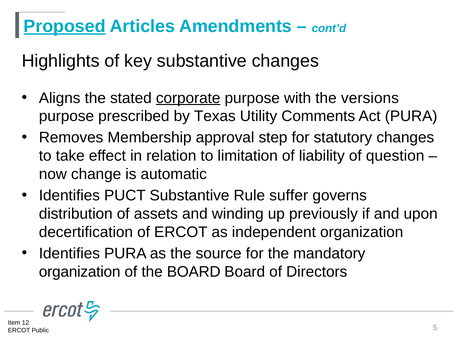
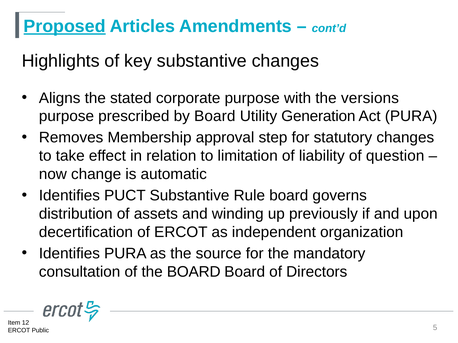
corporate underline: present -> none
by Texas: Texas -> Board
Comments: Comments -> Generation
Rule suffer: suffer -> board
organization at (80, 272): organization -> consultation
